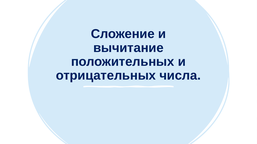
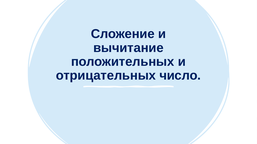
числа: числа -> число
